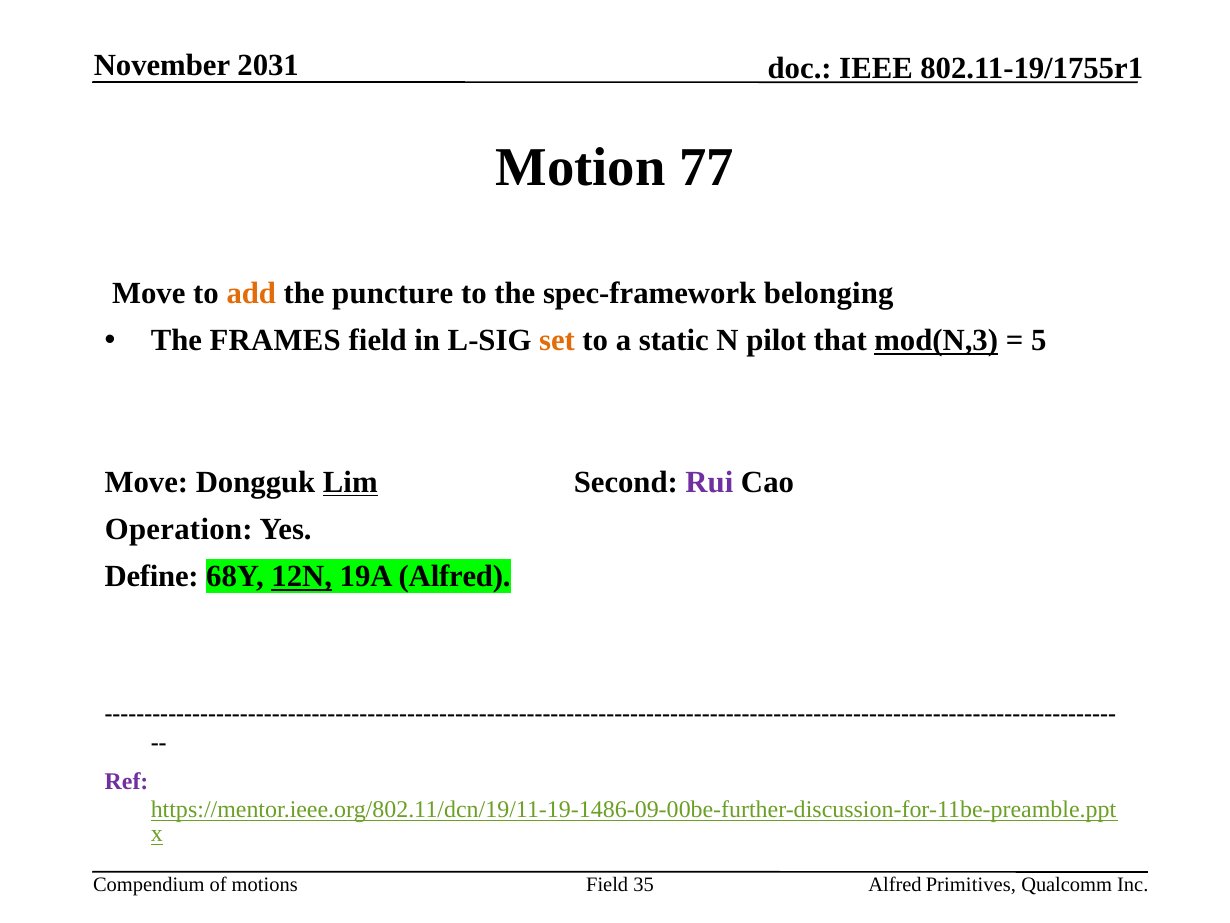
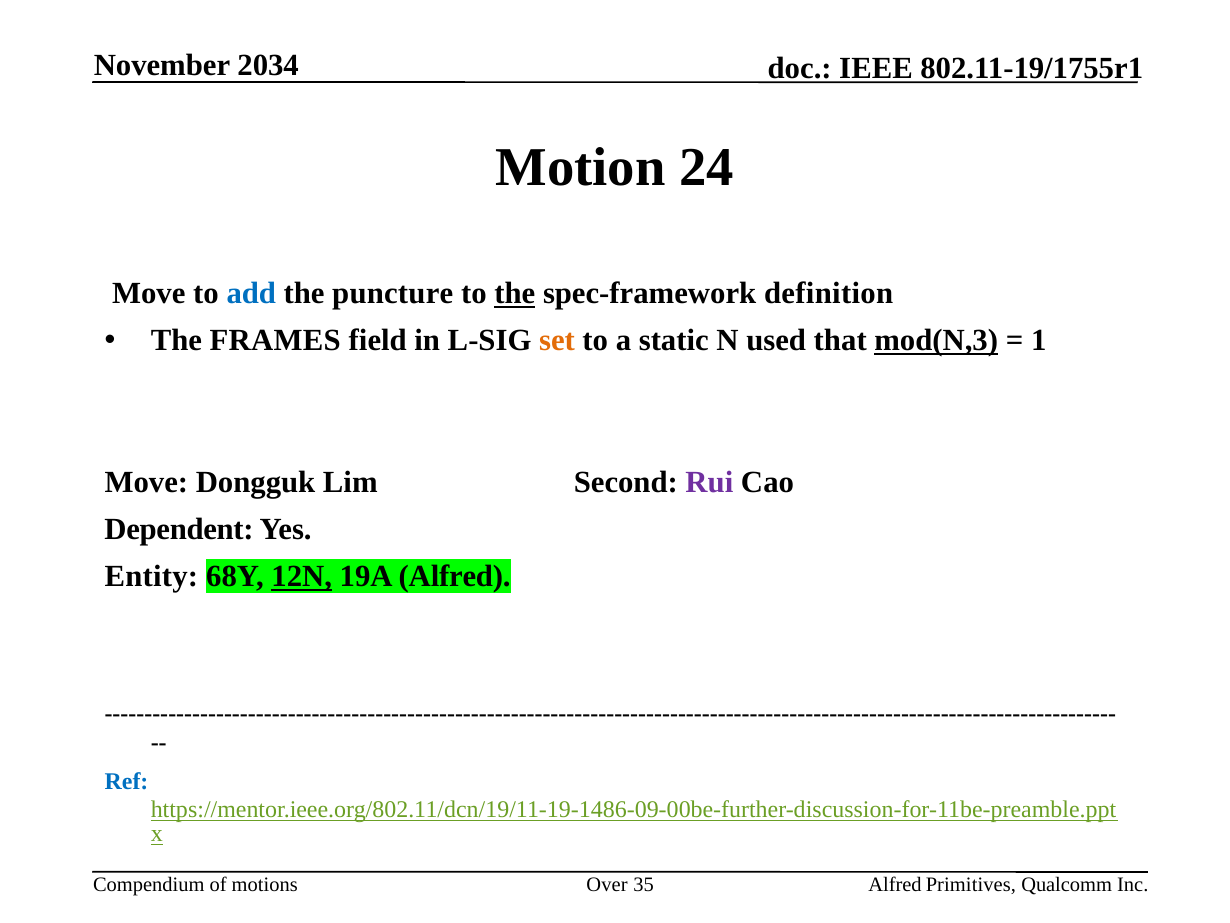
2031: 2031 -> 2034
77: 77 -> 24
add colour: orange -> blue
the at (515, 293) underline: none -> present
belonging: belonging -> definition
pilot: pilot -> used
5: 5 -> 1
Lim underline: present -> none
Operation: Operation -> Dependent
Define: Define -> Entity
Ref colour: purple -> blue
Field at (607, 885): Field -> Over
